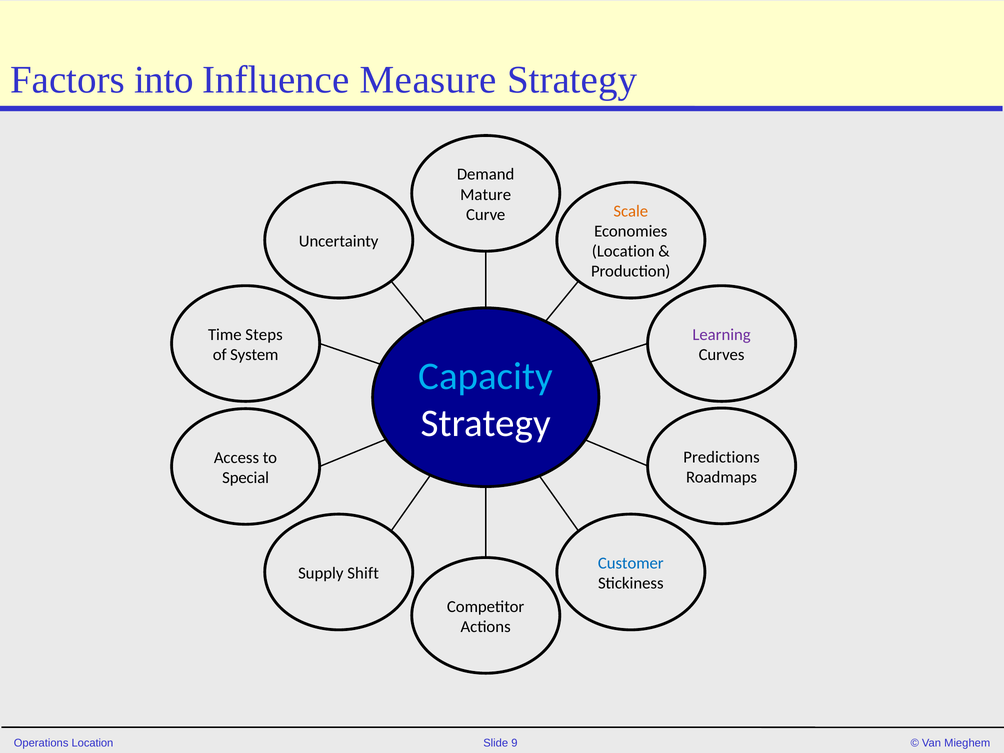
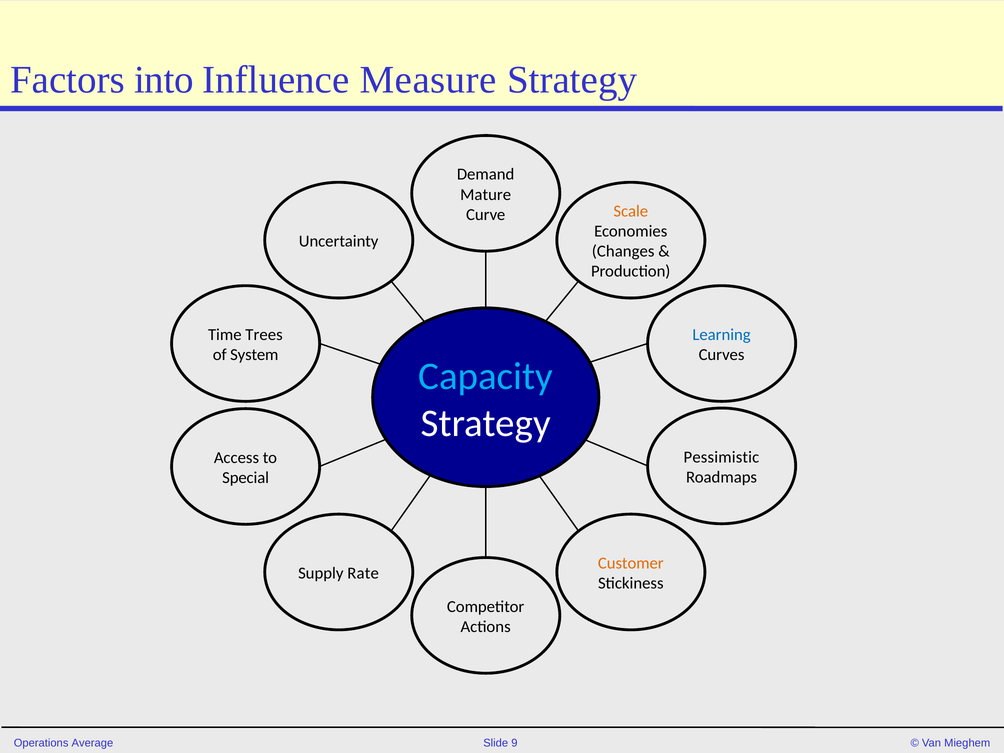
Location at (623, 251): Location -> Changes
Steps: Steps -> Trees
Learning colour: purple -> blue
Predictions: Predictions -> Pessimistic
Customer colour: blue -> orange
Shift: Shift -> Rate
Location at (92, 743): Location -> Average
